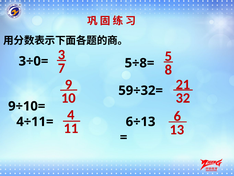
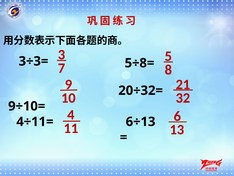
3÷0=: 3÷0= -> 3÷3=
59÷32=: 59÷32= -> 20÷32=
